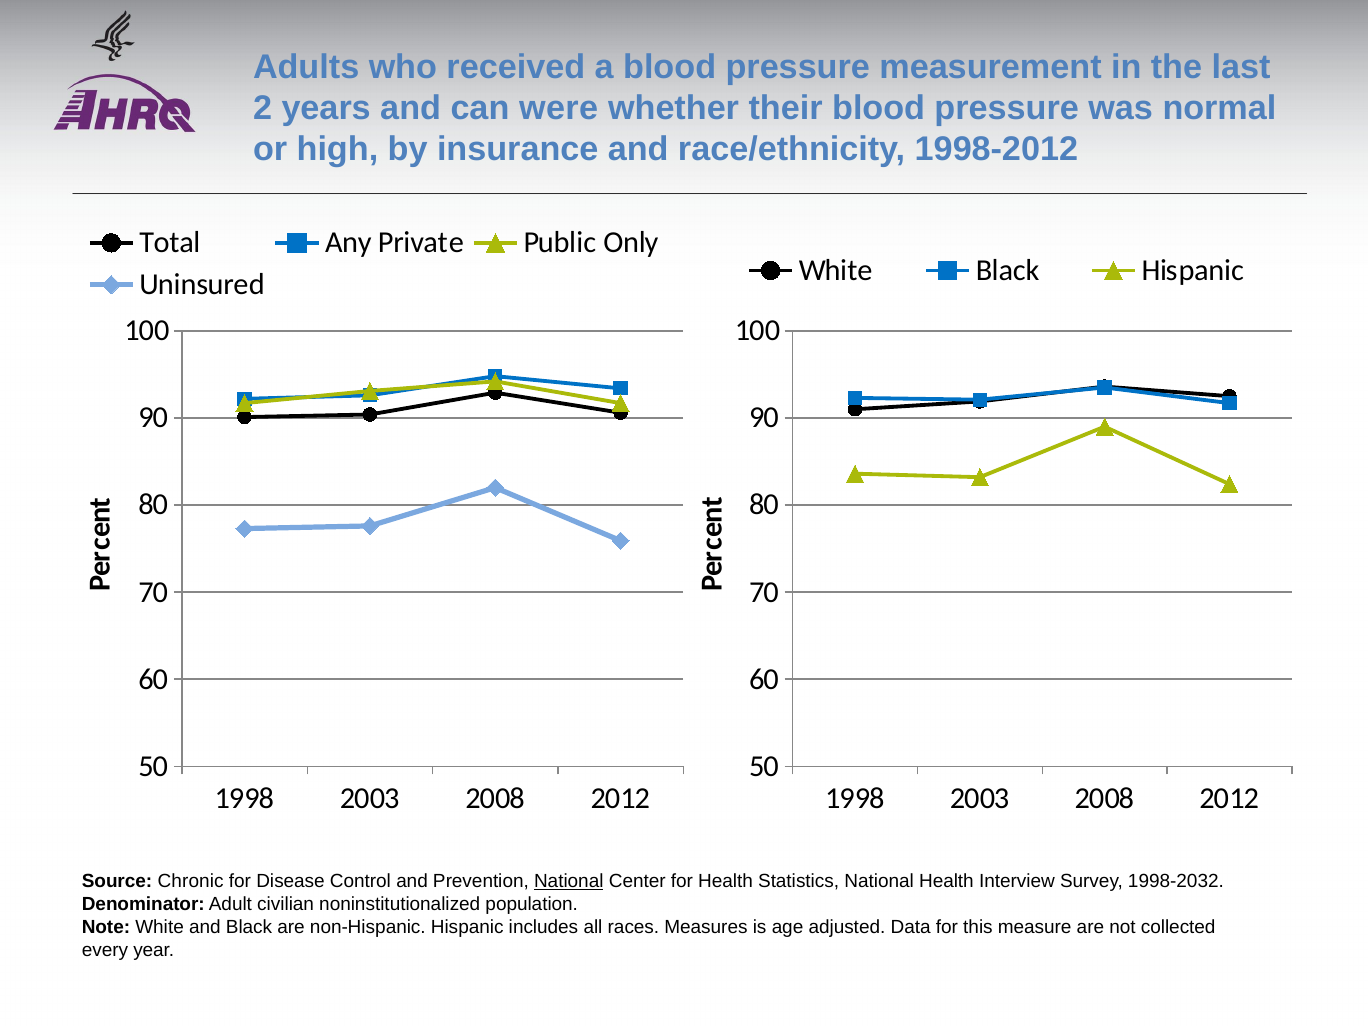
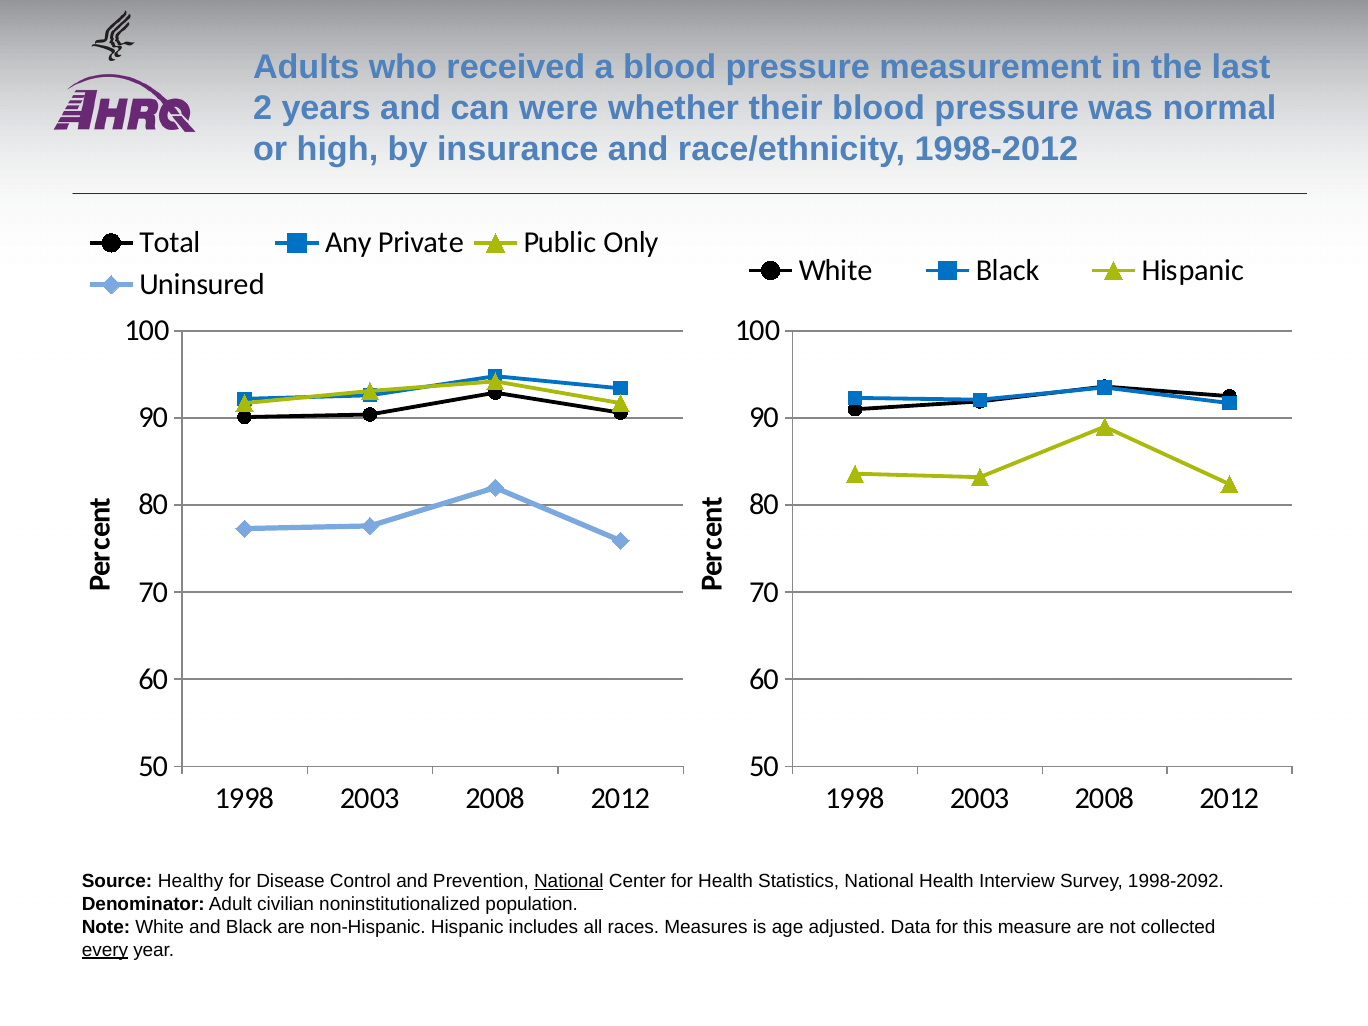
Chronic: Chronic -> Healthy
1998-2032: 1998-2032 -> 1998-2092
every underline: none -> present
